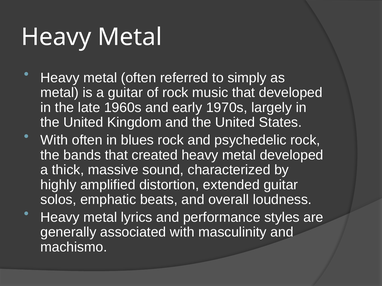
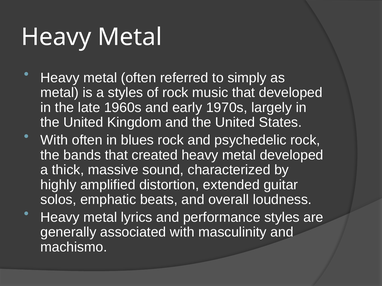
a guitar: guitar -> styles
